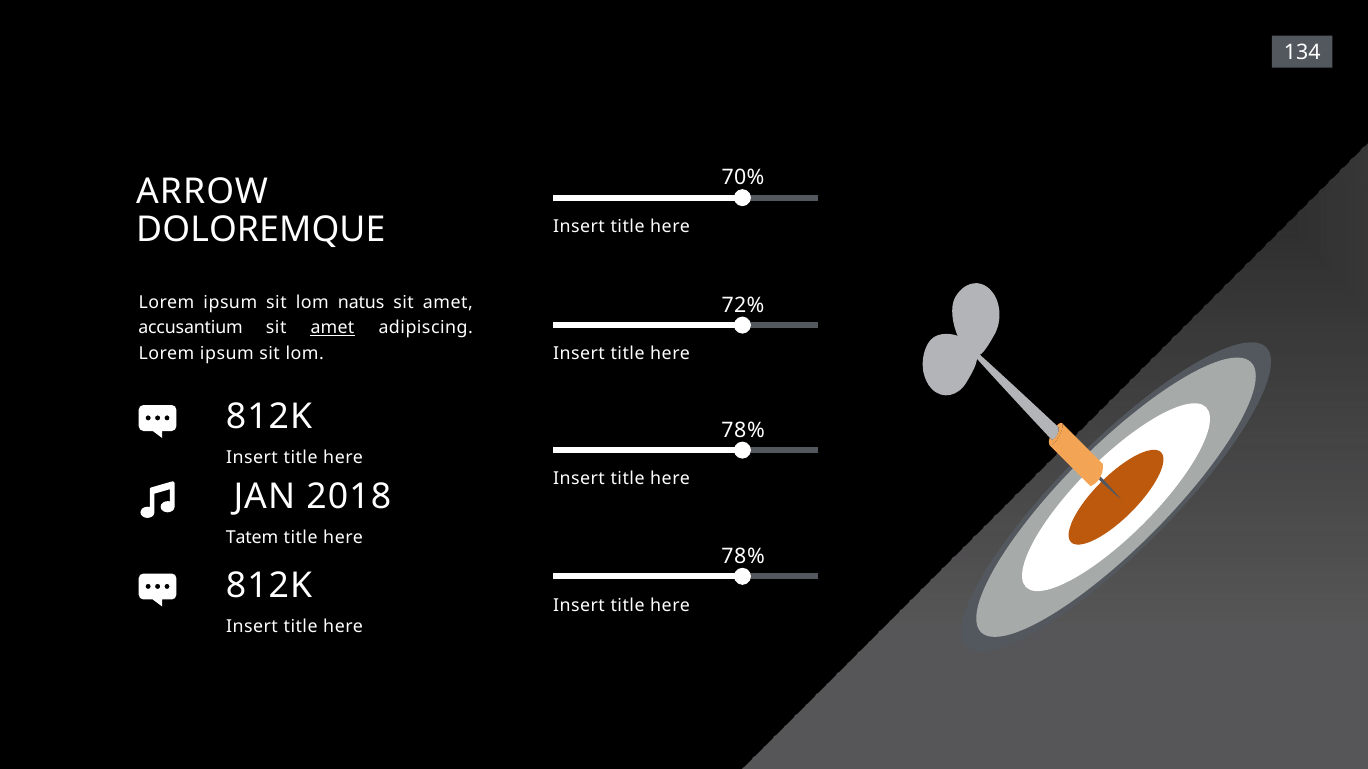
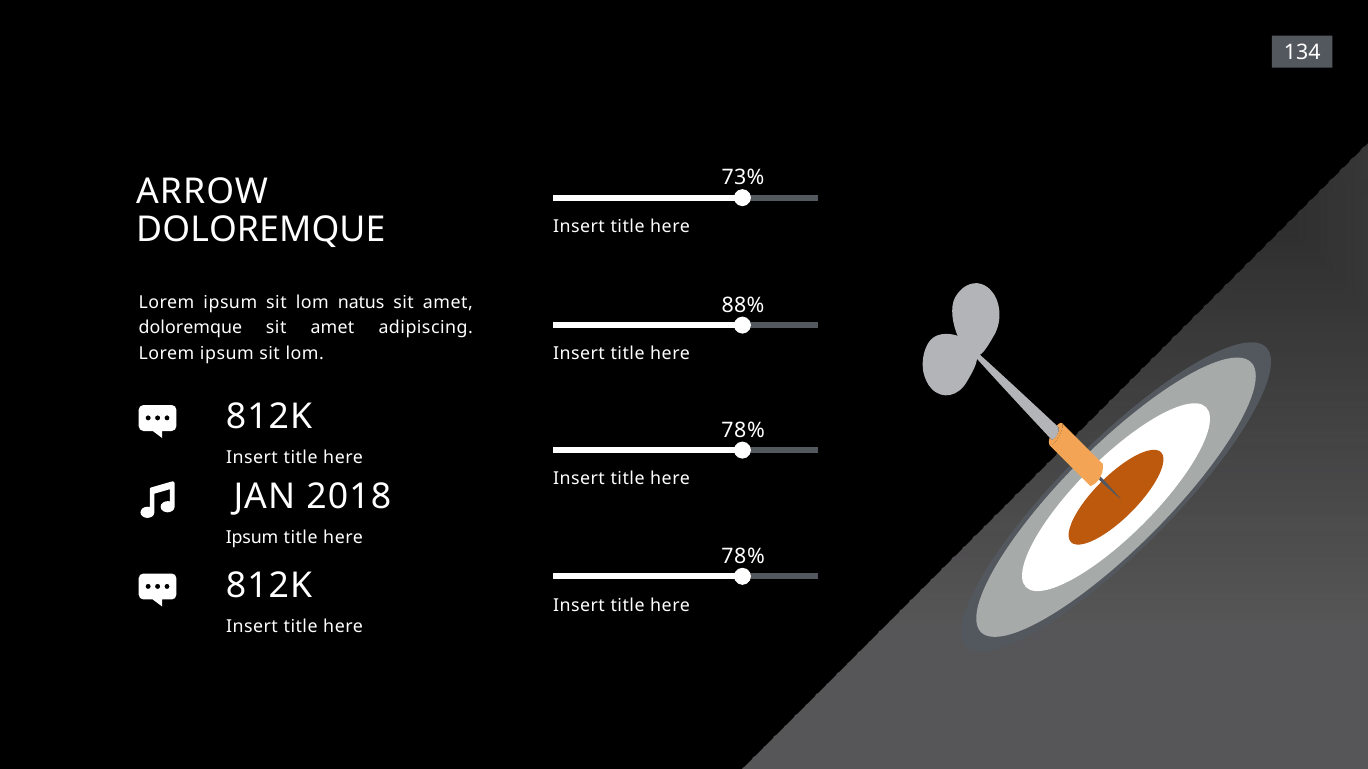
70%: 70% -> 73%
72%: 72% -> 88%
accusantium at (191, 328): accusantium -> doloremque
amet at (332, 328) underline: present -> none
Tatem at (252, 538): Tatem -> Ipsum
